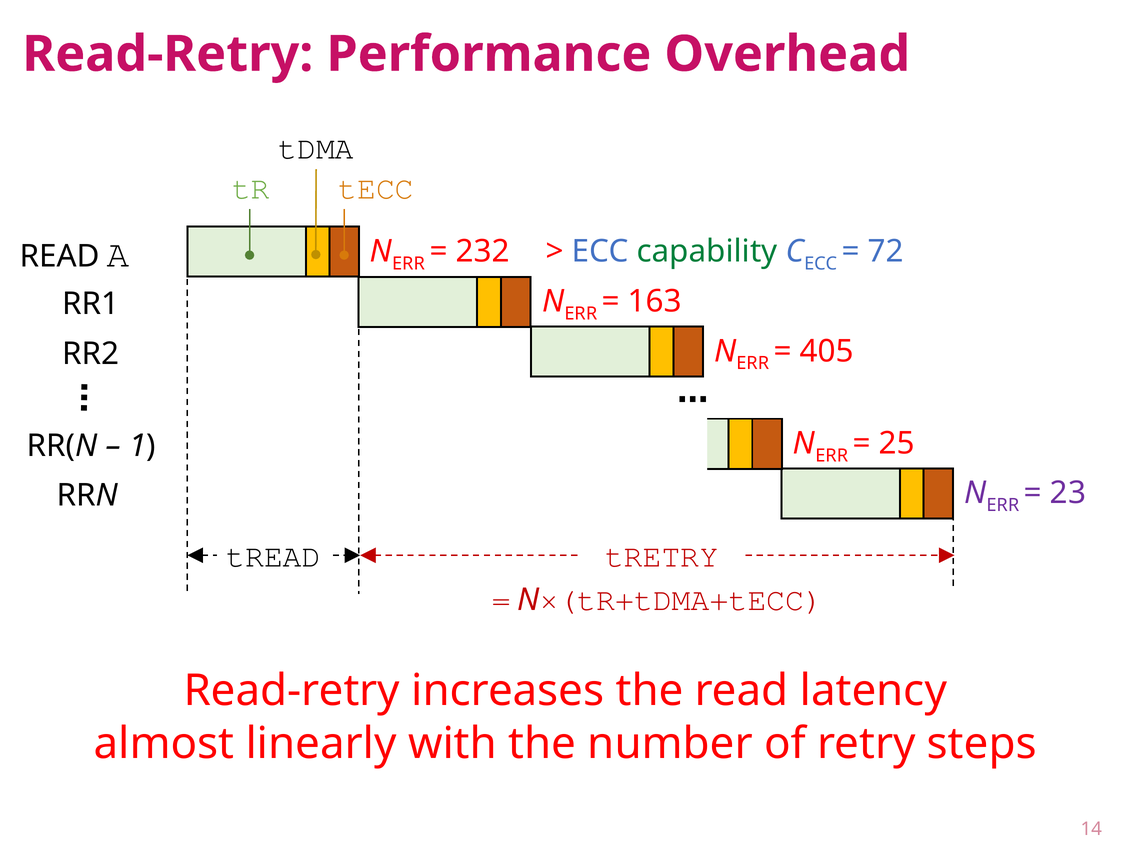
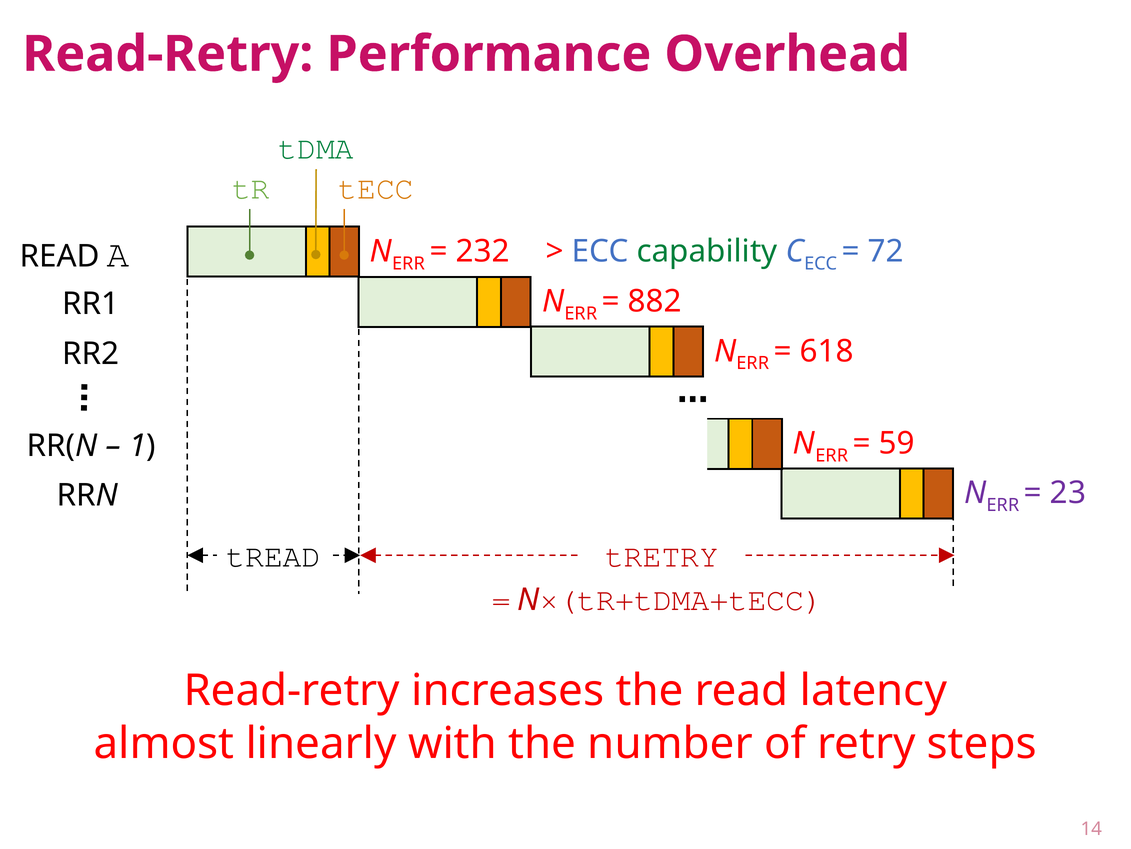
tDMA colour: black -> green
163: 163 -> 882
405: 405 -> 618
25: 25 -> 59
